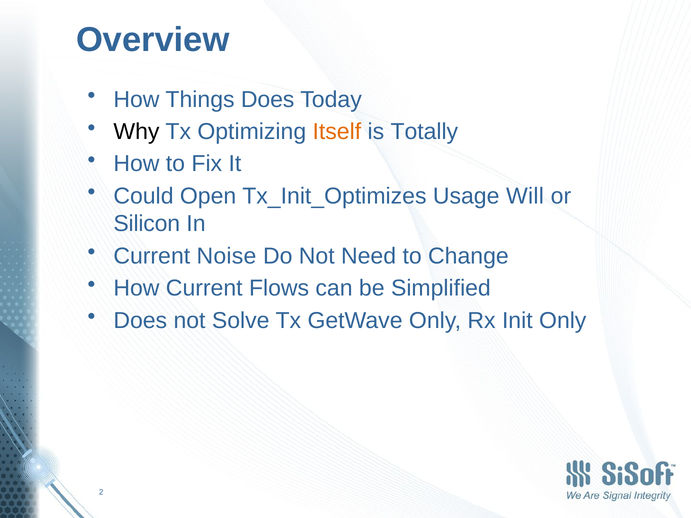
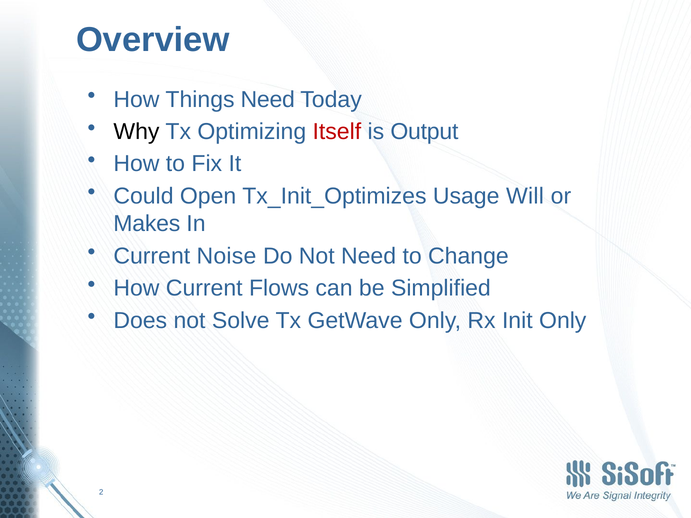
Things Does: Does -> Need
Itself colour: orange -> red
Totally: Totally -> Output
Silicon: Silicon -> Makes
